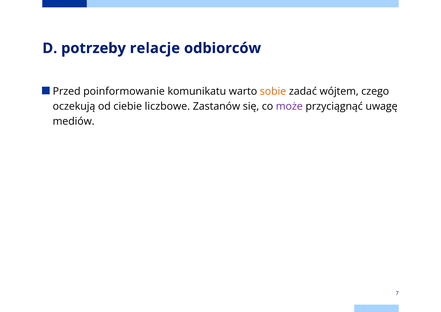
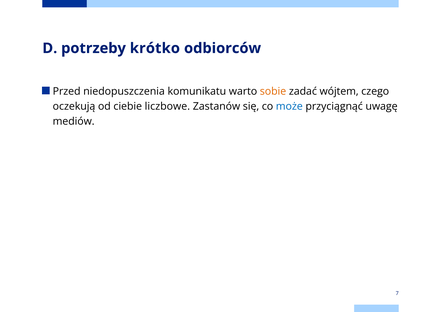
relacje: relacje -> krótko
poinformowanie: poinformowanie -> niedopuszczenia
może colour: purple -> blue
